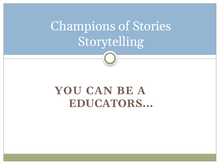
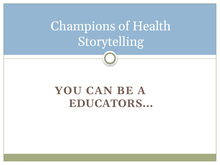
Stories: Stories -> Health
